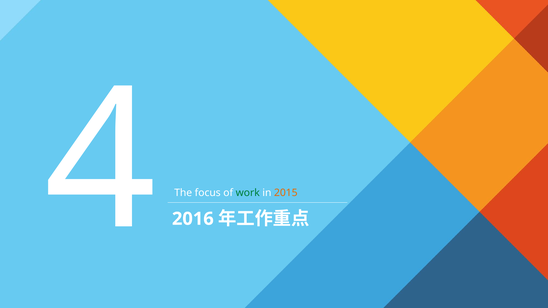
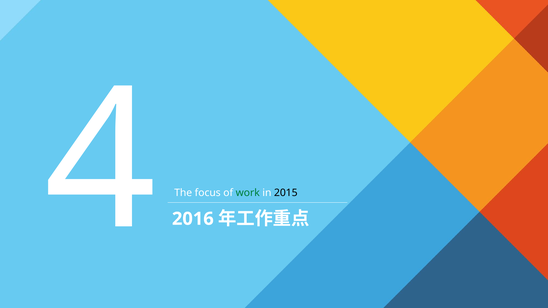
2015 colour: orange -> black
